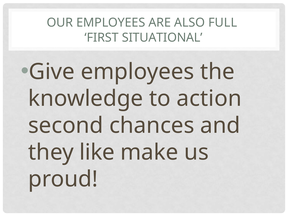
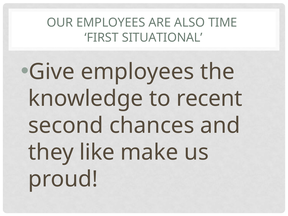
FULL: FULL -> TIME
action: action -> recent
